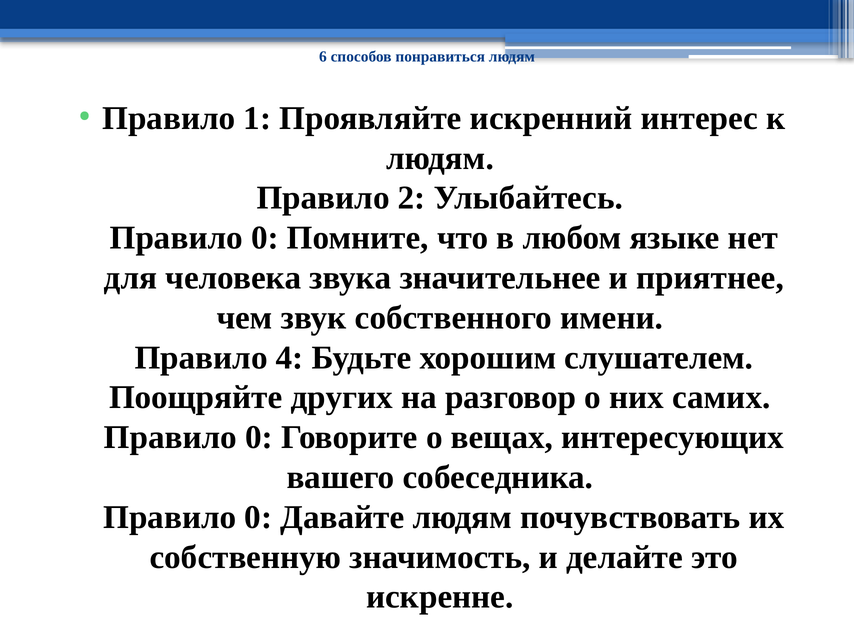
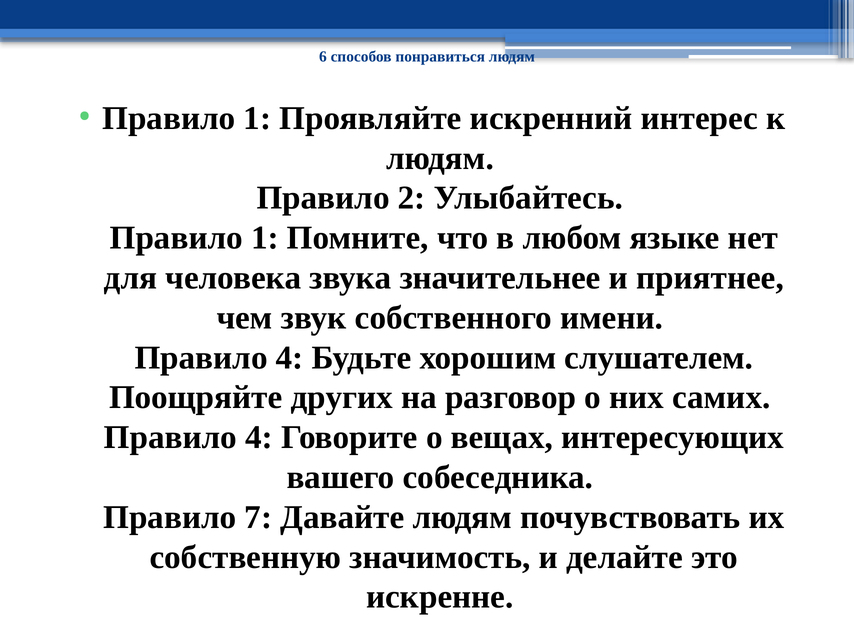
0 at (265, 238): 0 -> 1
0 at (259, 437): 0 -> 4
0 at (258, 517): 0 -> 7
